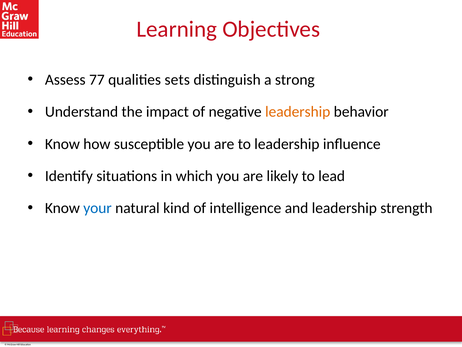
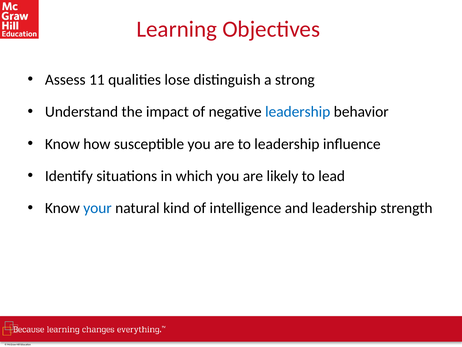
77: 77 -> 11
sets: sets -> lose
leadership at (298, 112) colour: orange -> blue
